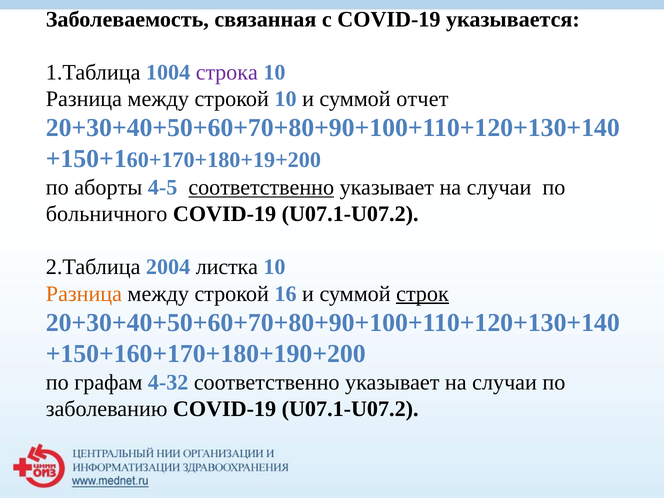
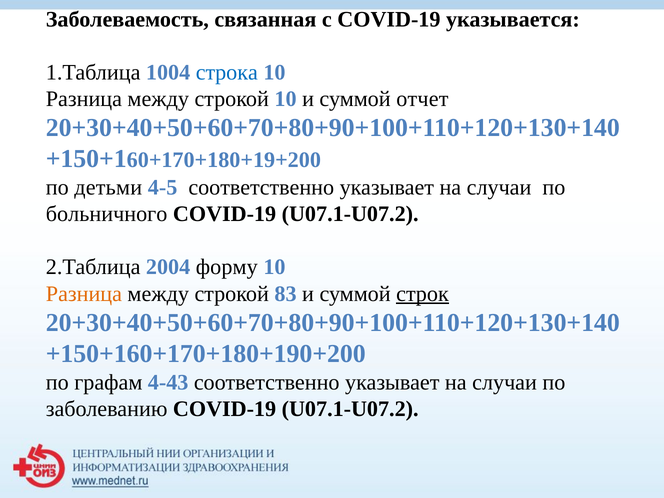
строка colour: purple -> blue
аборты: аборты -> детьми
соответственно at (261, 188) underline: present -> none
листка: листка -> форму
16: 16 -> 83
4-32: 4-32 -> 4-43
